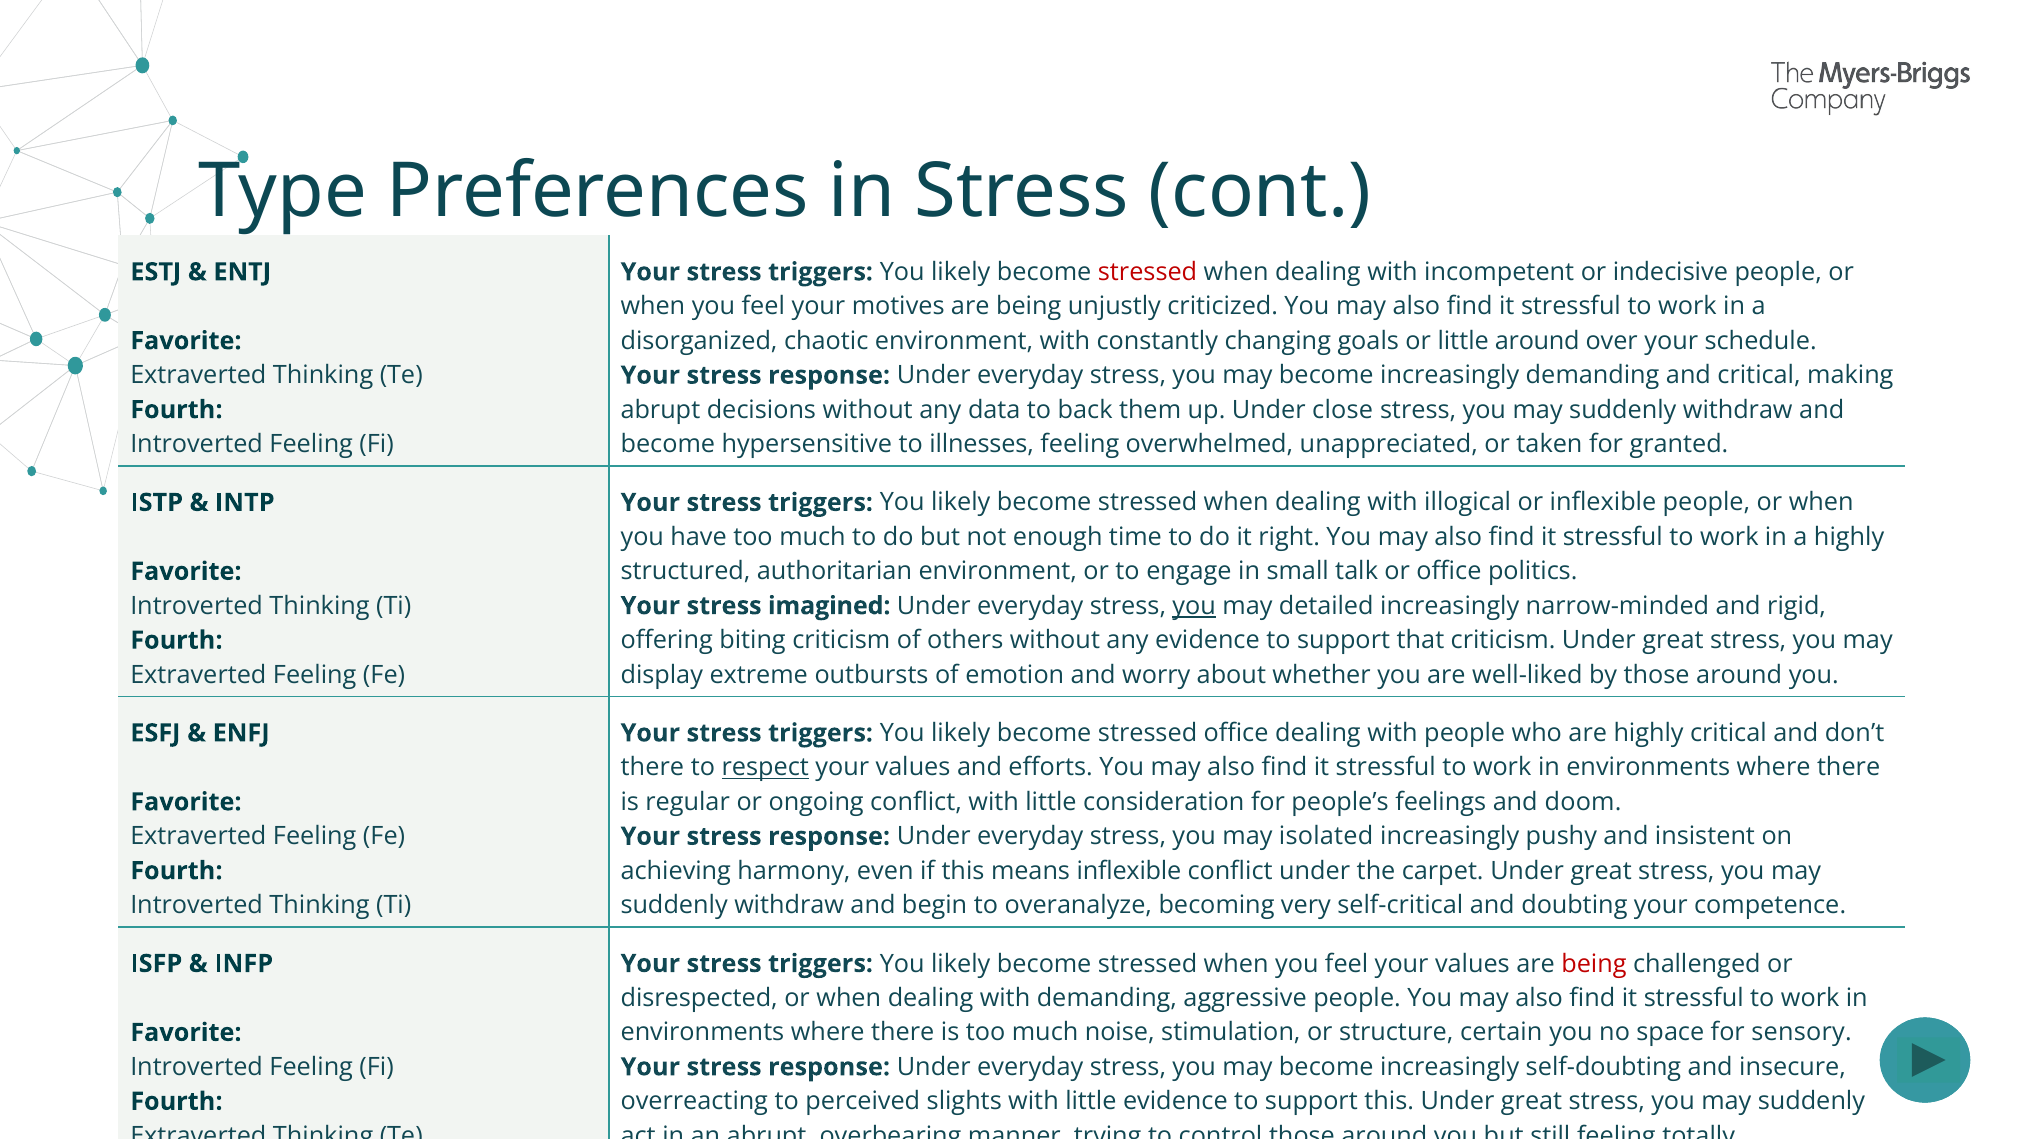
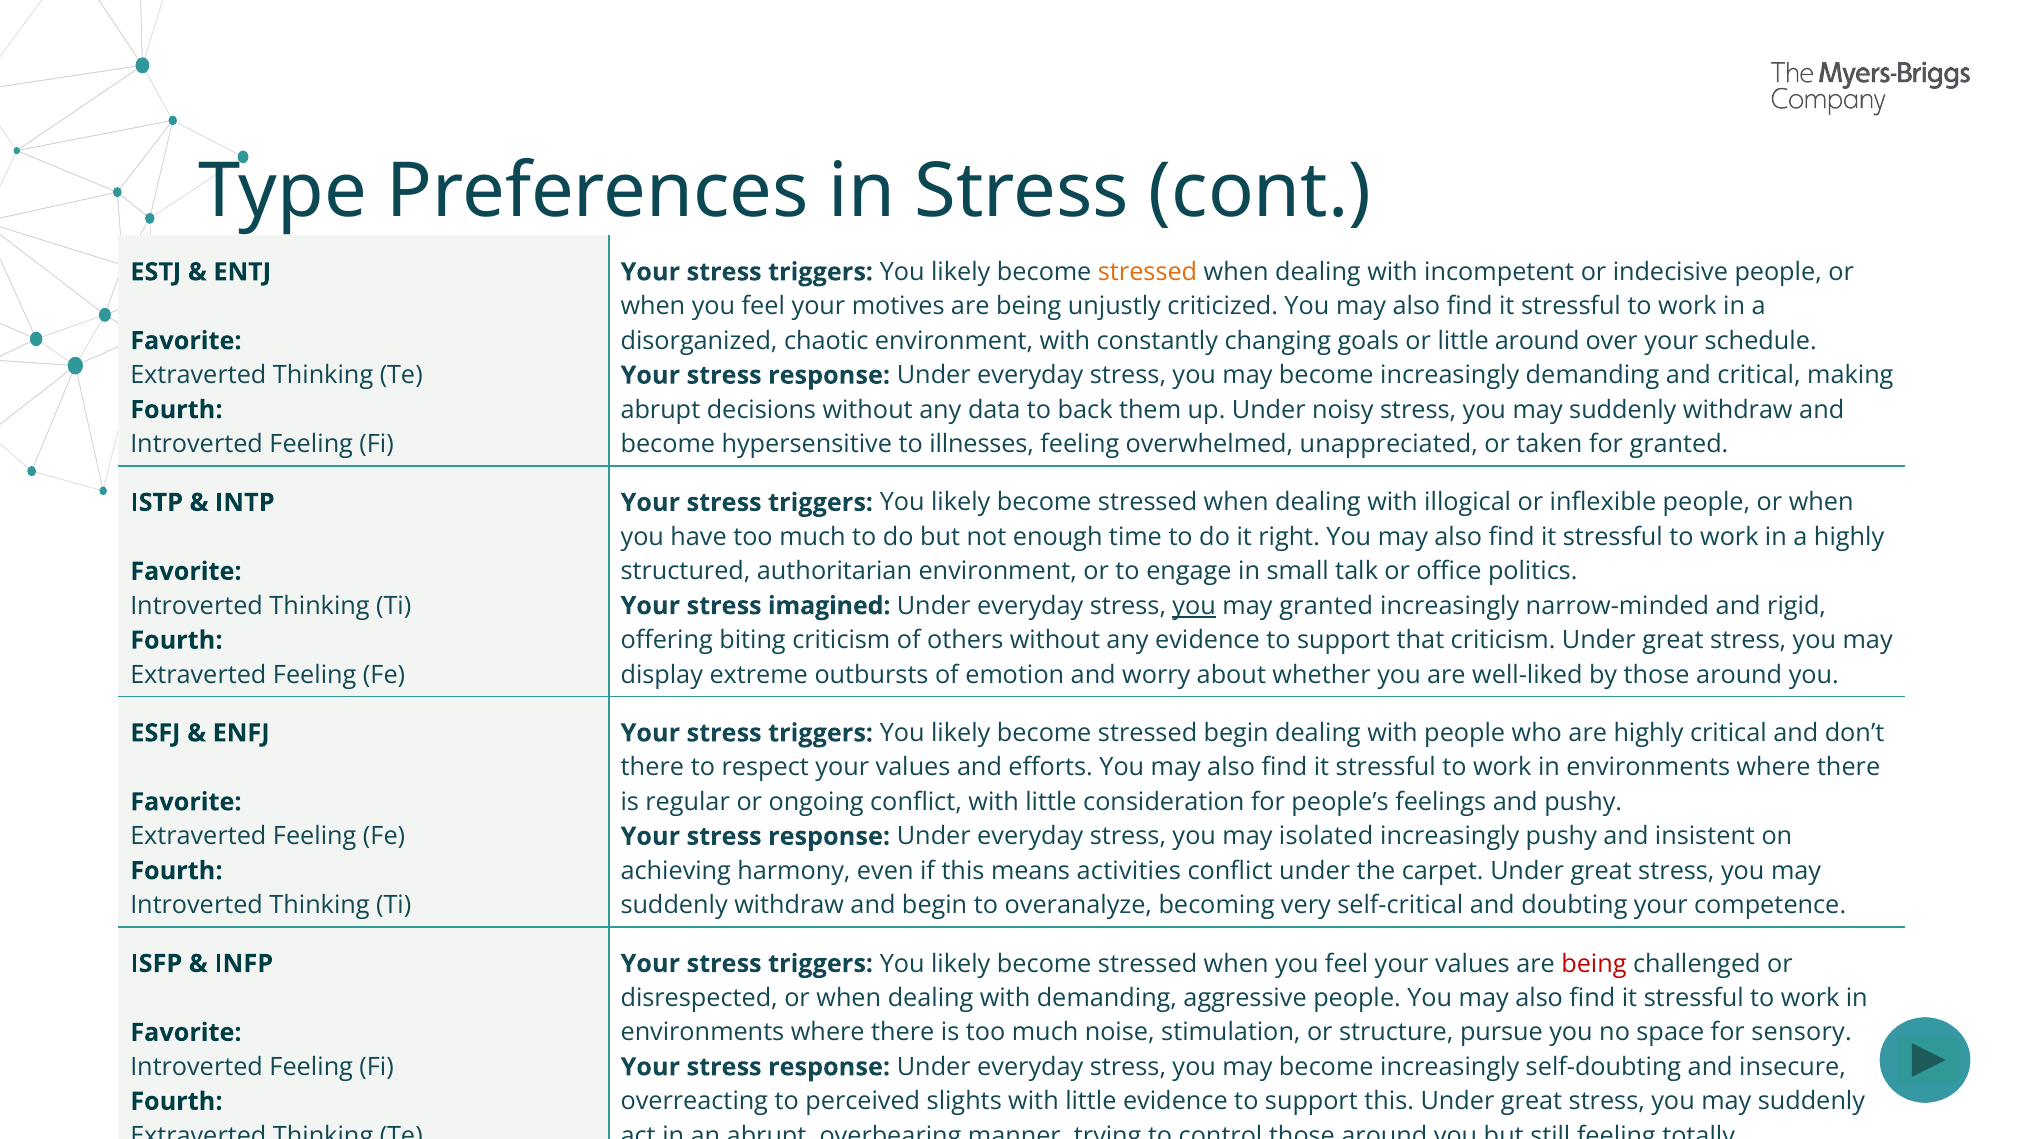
stressed at (1148, 272) colour: red -> orange
close: close -> noisy
may detailed: detailed -> granted
stressed office: office -> begin
respect underline: present -> none
and doom: doom -> pushy
means inflexible: inflexible -> activities
certain: certain -> pursue
